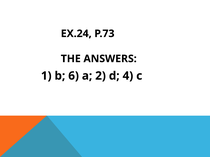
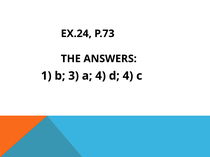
6: 6 -> 3
a 2: 2 -> 4
